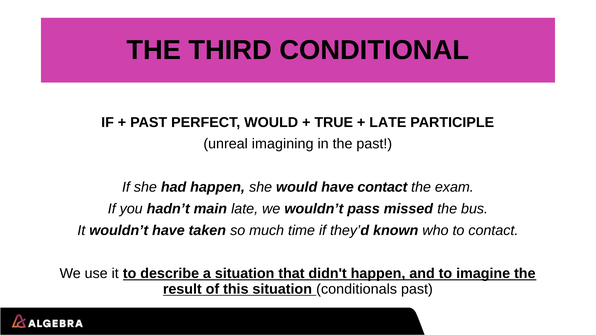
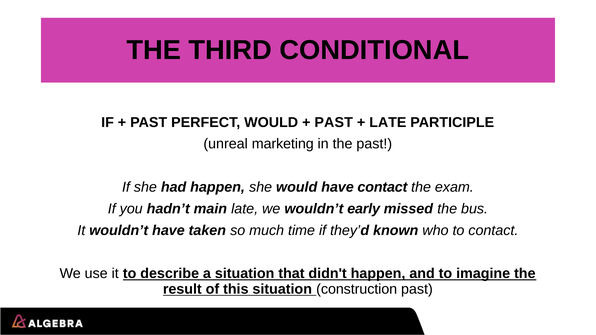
TRUE at (334, 122): TRUE -> PAST
imagining: imagining -> marketing
pass: pass -> early
conditionals: conditionals -> construction
